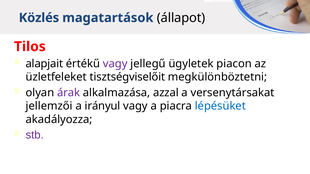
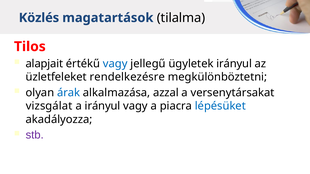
állapot: állapot -> tilalma
vagy at (115, 64) colour: purple -> blue
ügyletek piacon: piacon -> irányul
tisztségviselőit: tisztségviselőit -> rendelkezésre
árak colour: purple -> blue
jellemzői: jellemzői -> vizsgálat
